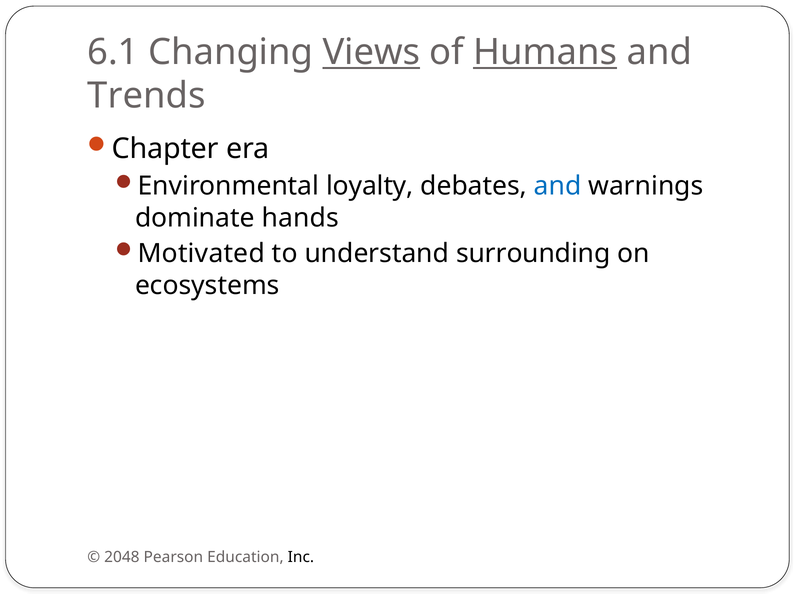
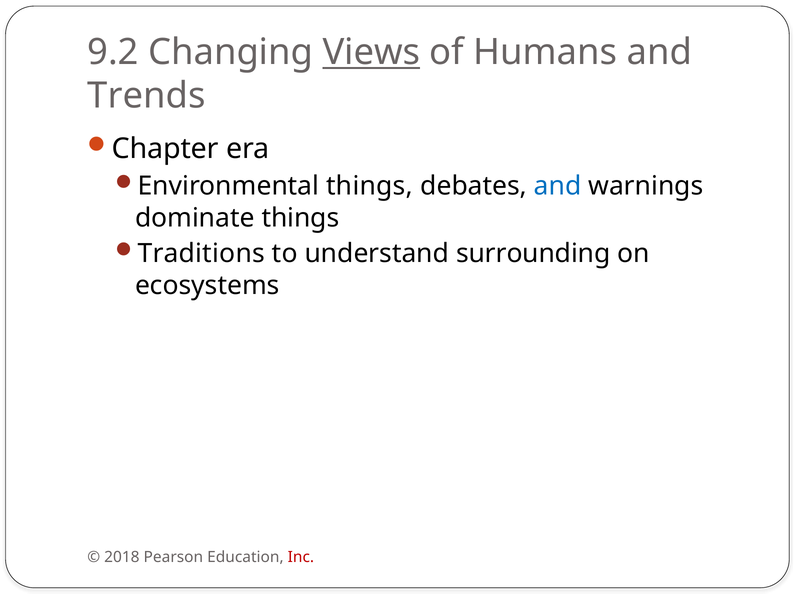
6.1: 6.1 -> 9.2
Humans underline: present -> none
Environmental loyalty: loyalty -> things
dominate hands: hands -> things
Motivated: Motivated -> Traditions
2048: 2048 -> 2018
Inc colour: black -> red
